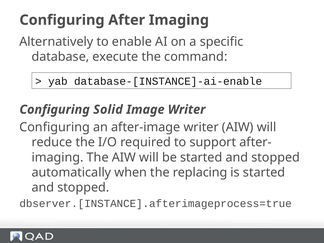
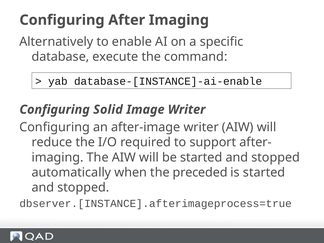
replacing: replacing -> preceded
